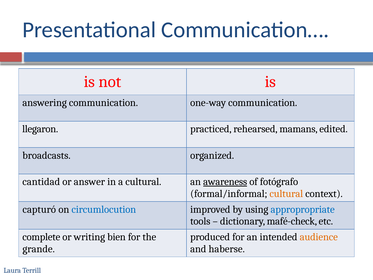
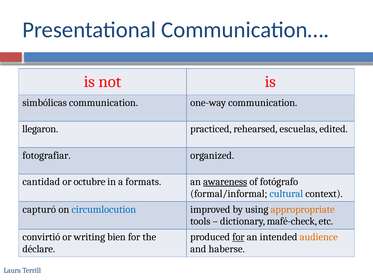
answering: answering -> simbólicas
mamans: mamans -> escuelas
broadcasts: broadcasts -> fotografiar
answer: answer -> octubre
a cultural: cultural -> formats
cultural at (286, 193) colour: orange -> blue
appropropriate colour: blue -> orange
complete: complete -> convirtió
for at (238, 237) underline: none -> present
grande: grande -> déclare
